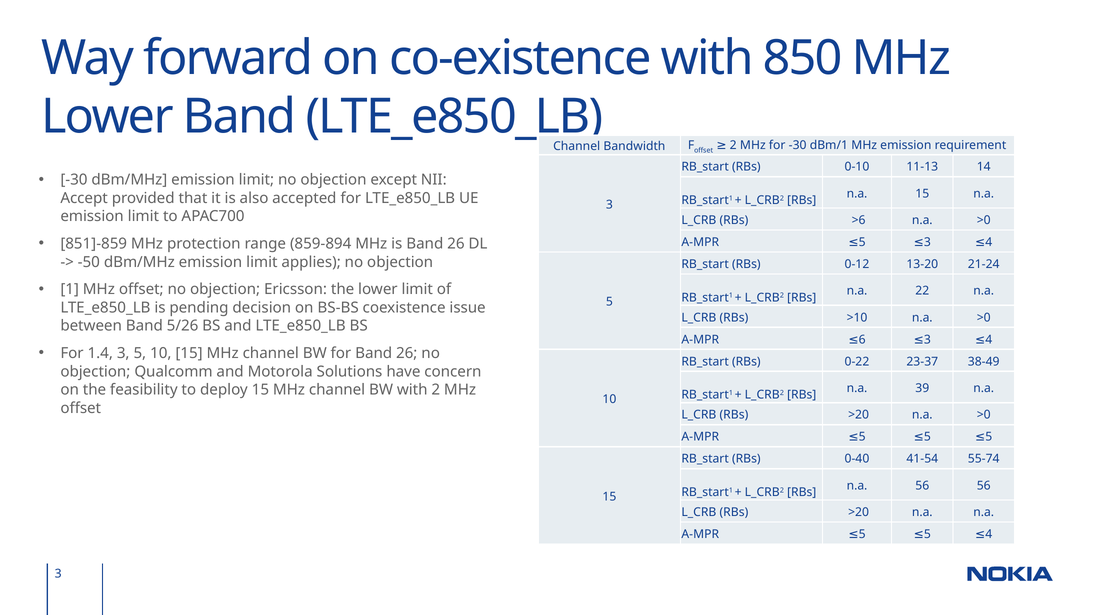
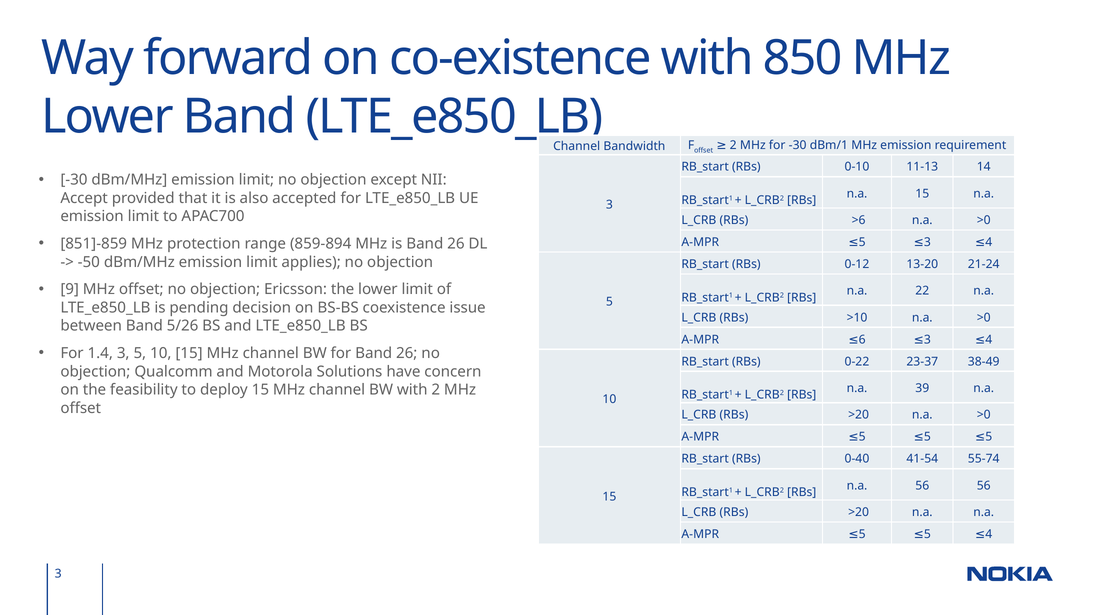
1: 1 -> 9
